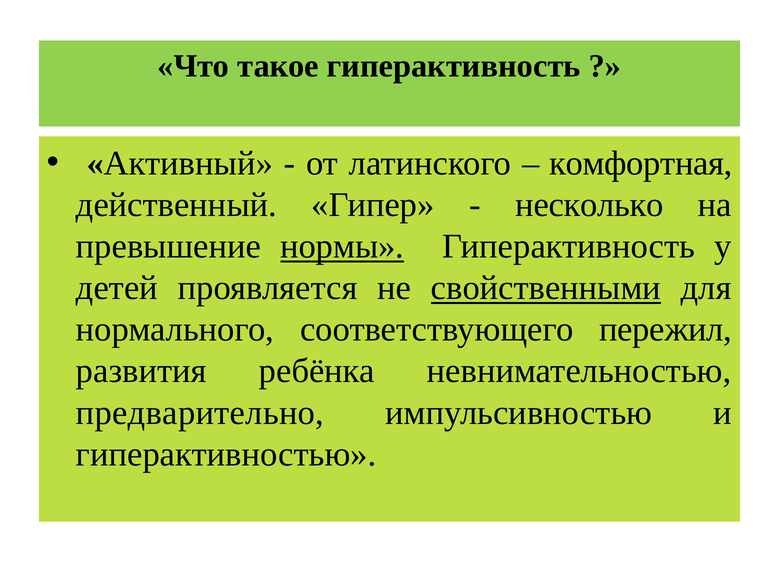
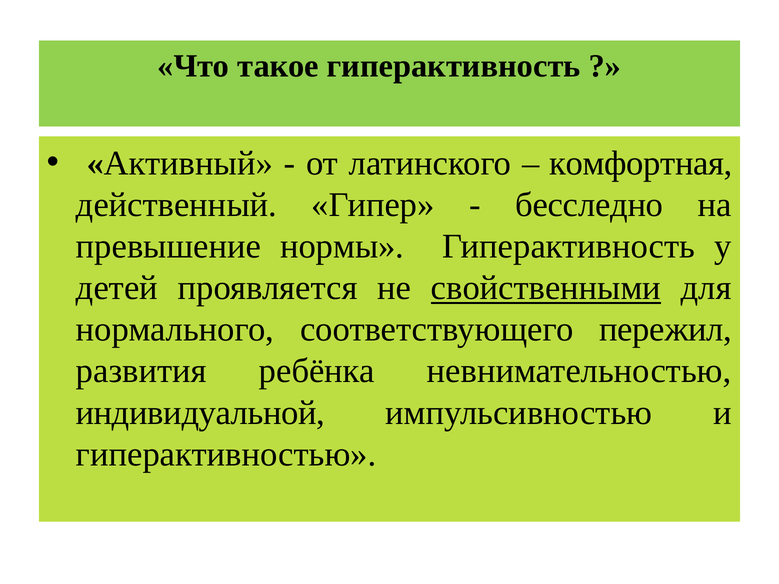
несколько: несколько -> бесследно
нормы underline: present -> none
предварительно: предварительно -> индивидуальной
